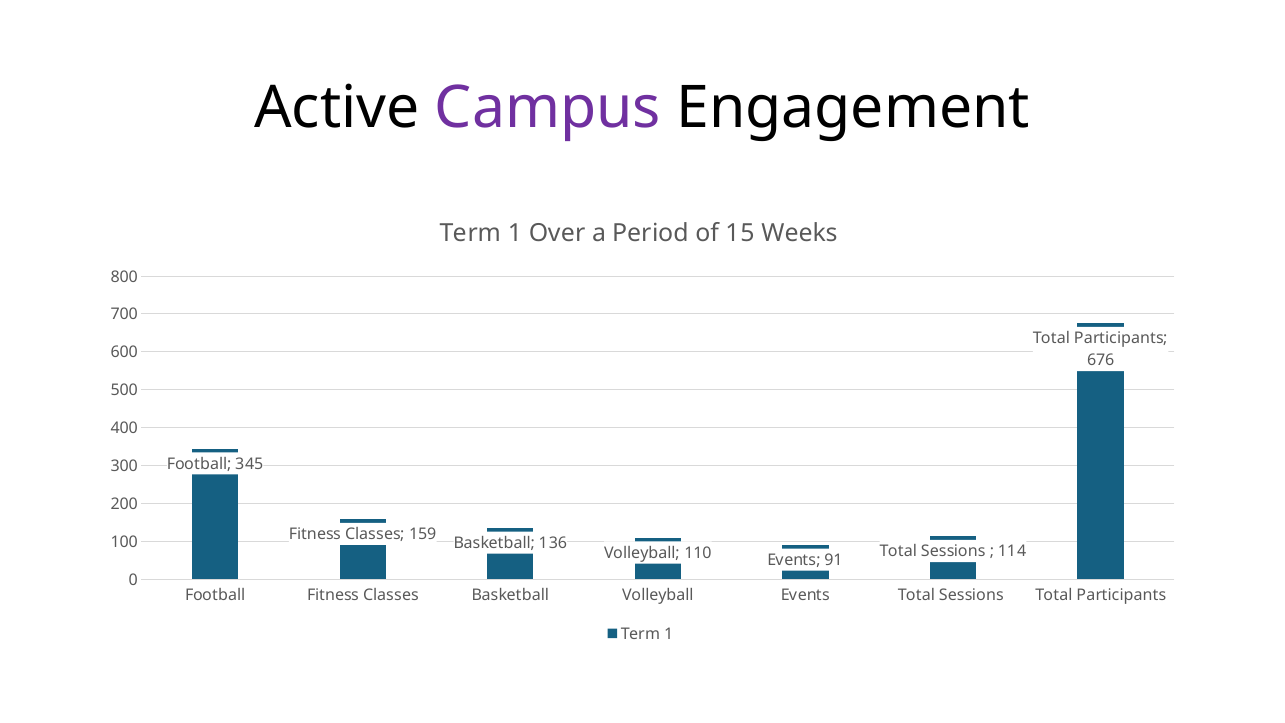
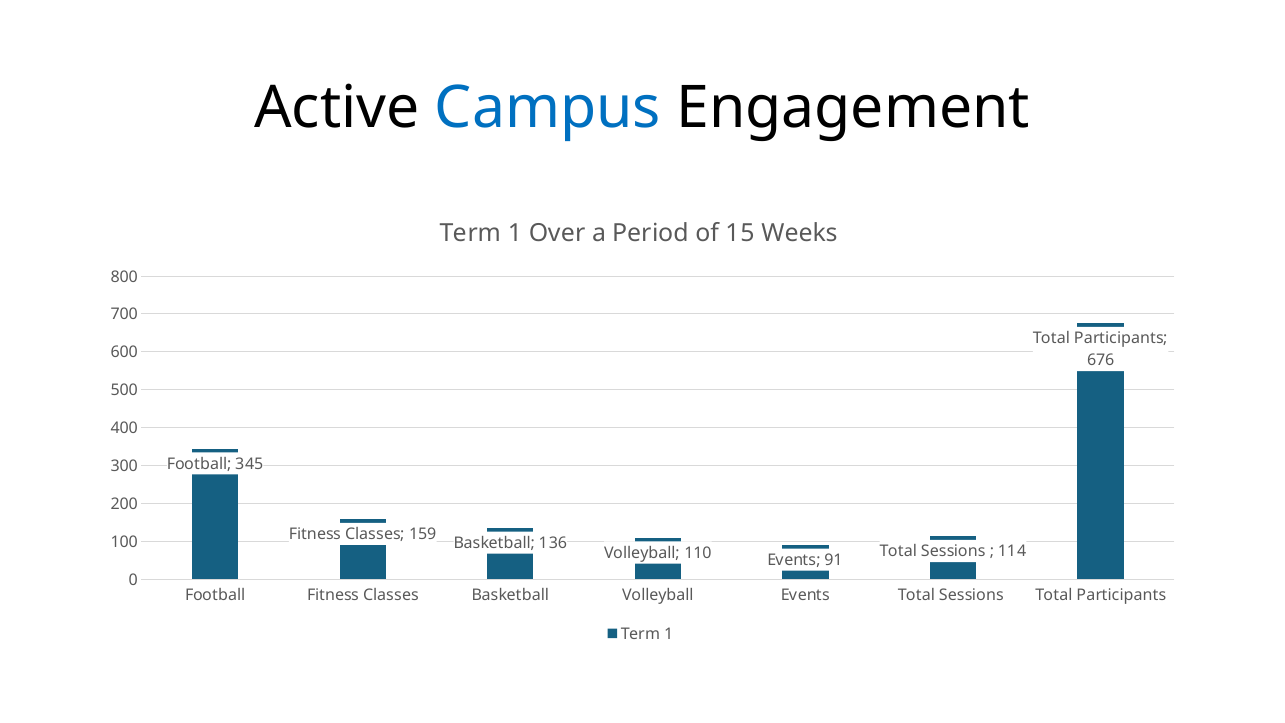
Campus colour: purple -> blue
